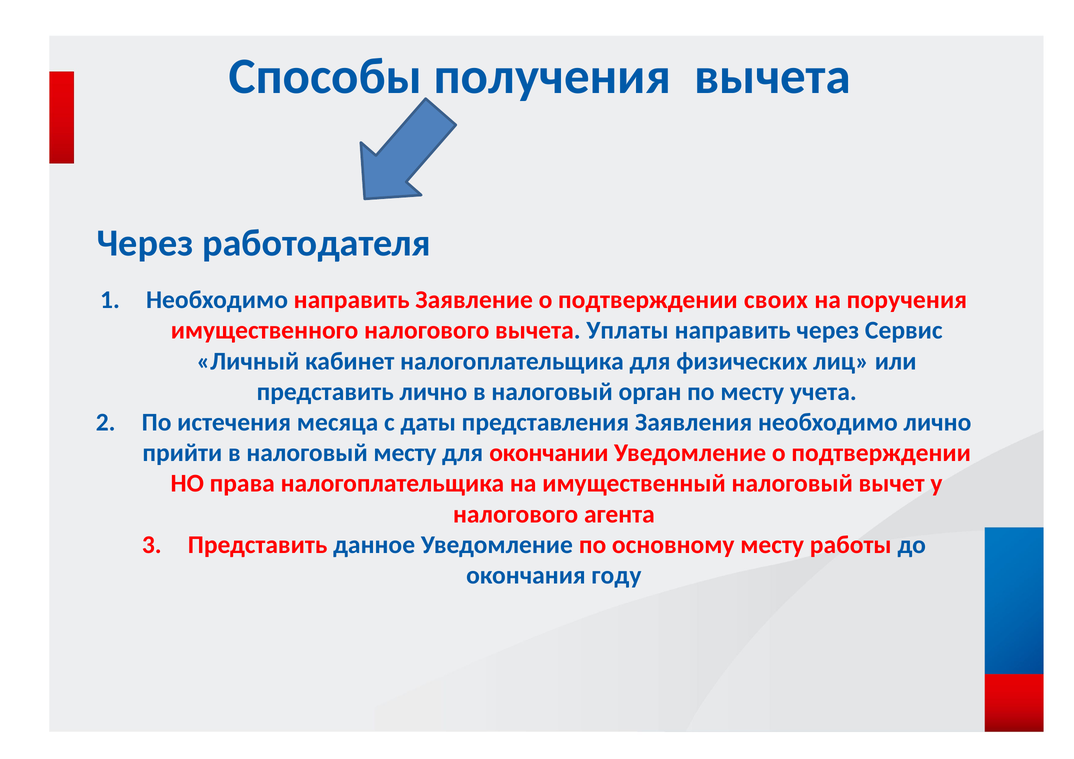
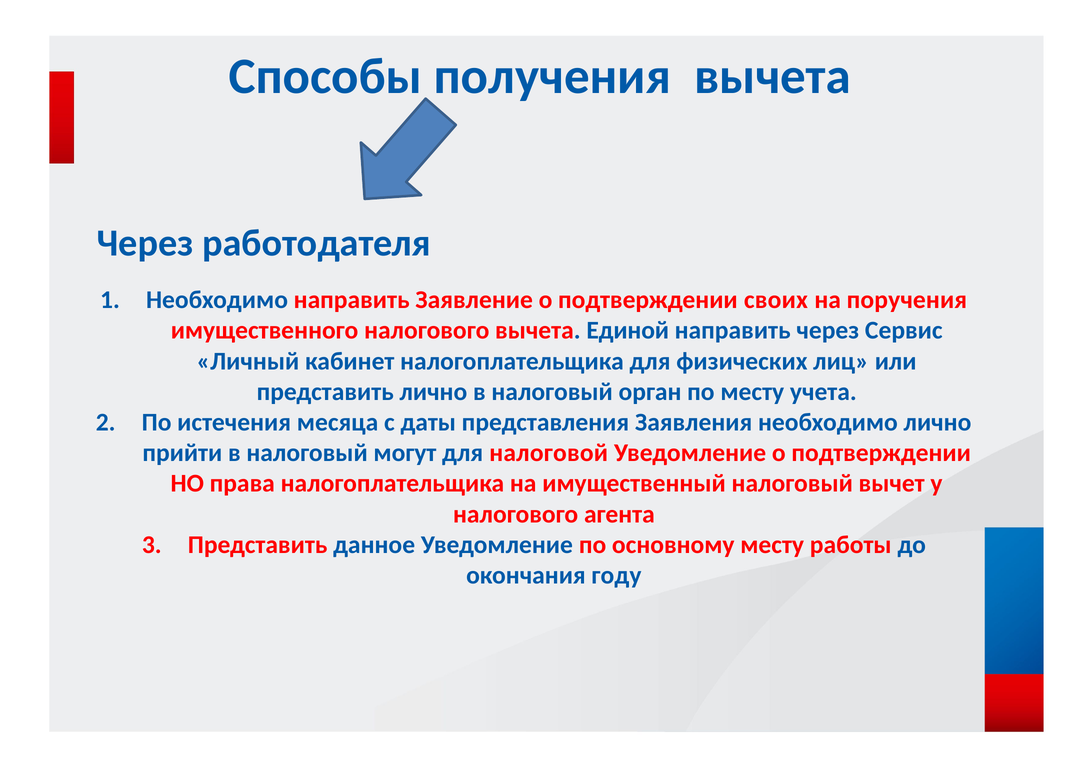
Уплаты: Уплаты -> Единой
налоговый месту: месту -> могут
окончании: окончании -> налоговой
